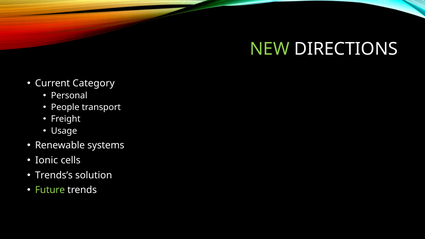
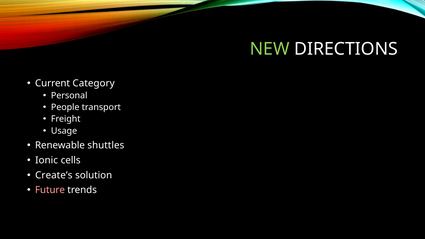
systems: systems -> shuttles
Trends’s: Trends’s -> Create’s
Future colour: light green -> pink
